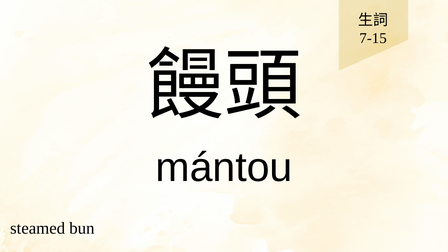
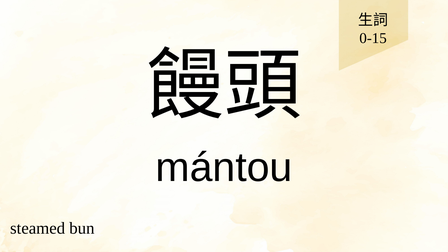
7-15: 7-15 -> 0-15
